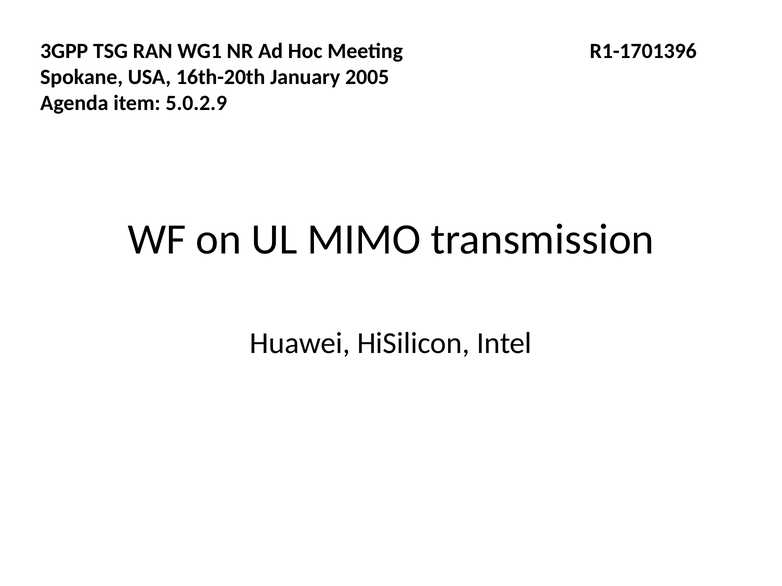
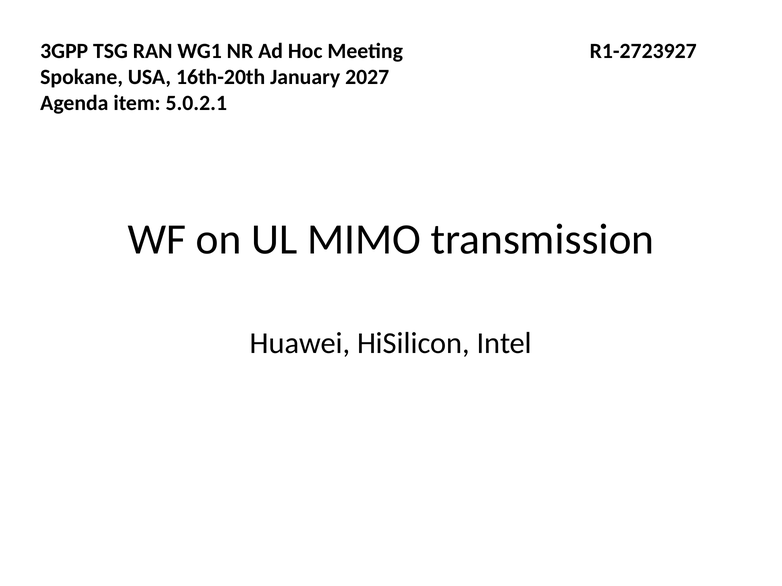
R1-1701396: R1-1701396 -> R1-2723927
2005: 2005 -> 2027
5.0.2.9: 5.0.2.9 -> 5.0.2.1
